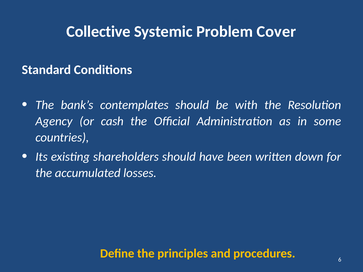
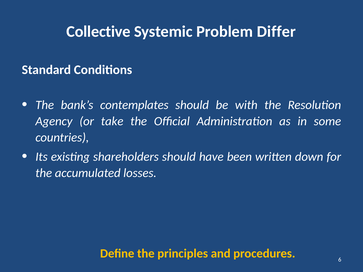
Cover: Cover -> Differ
cash: cash -> take
